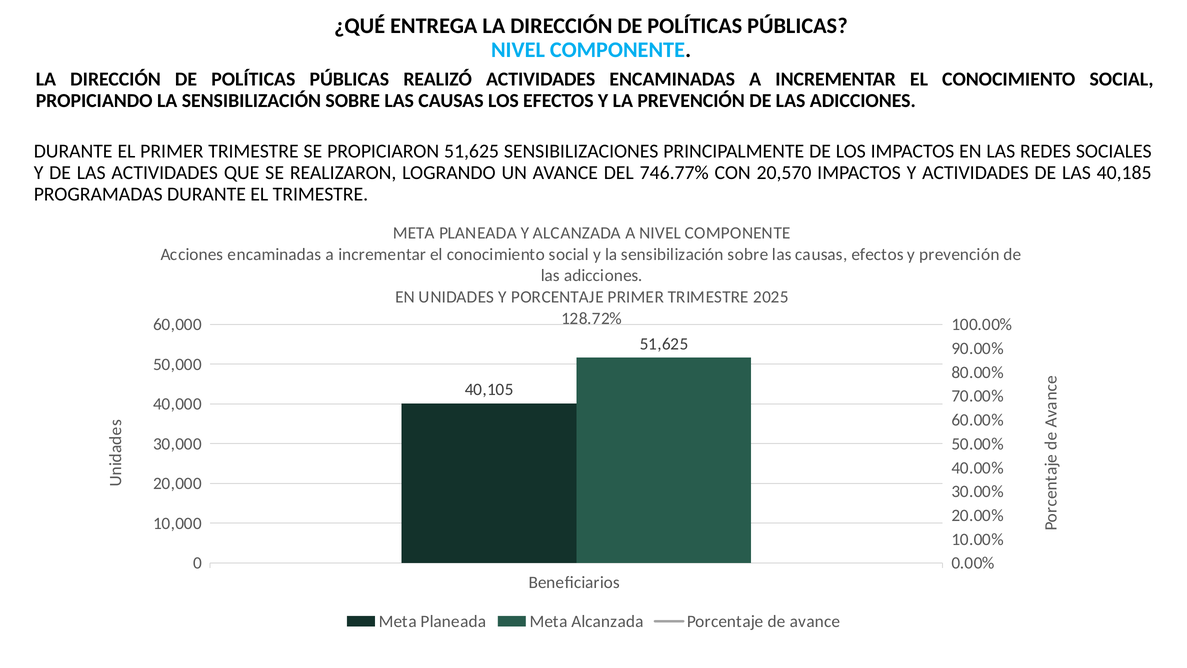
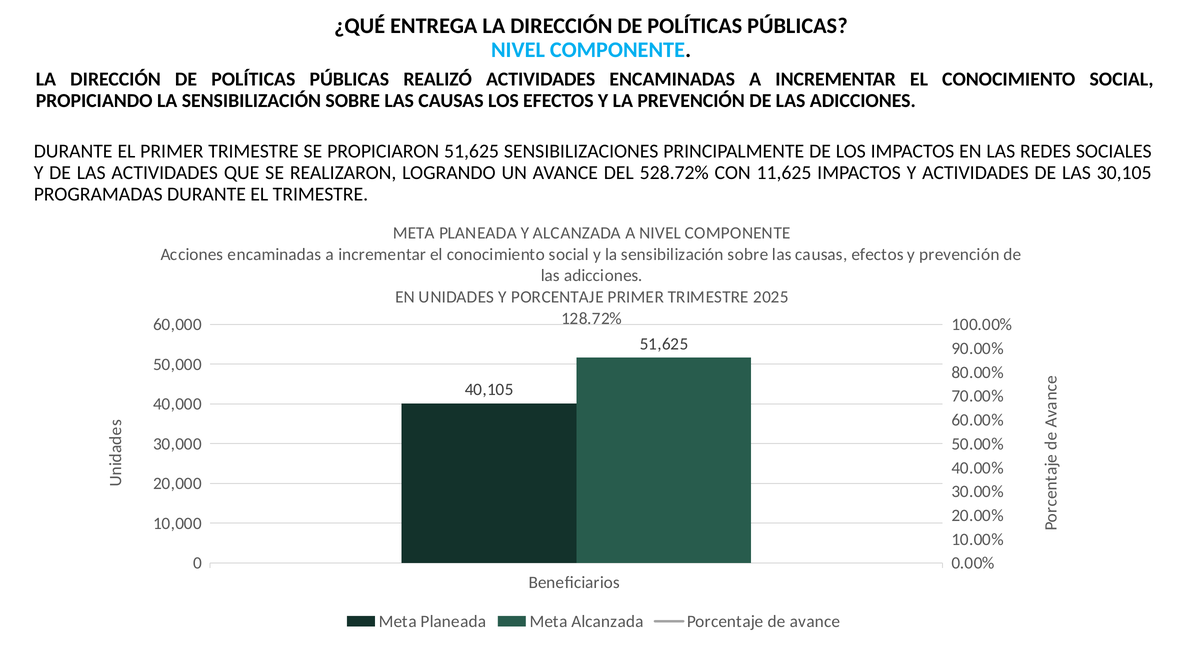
746.77%: 746.77% -> 528.72%
20,570: 20,570 -> 11,625
40,185: 40,185 -> 30,105
